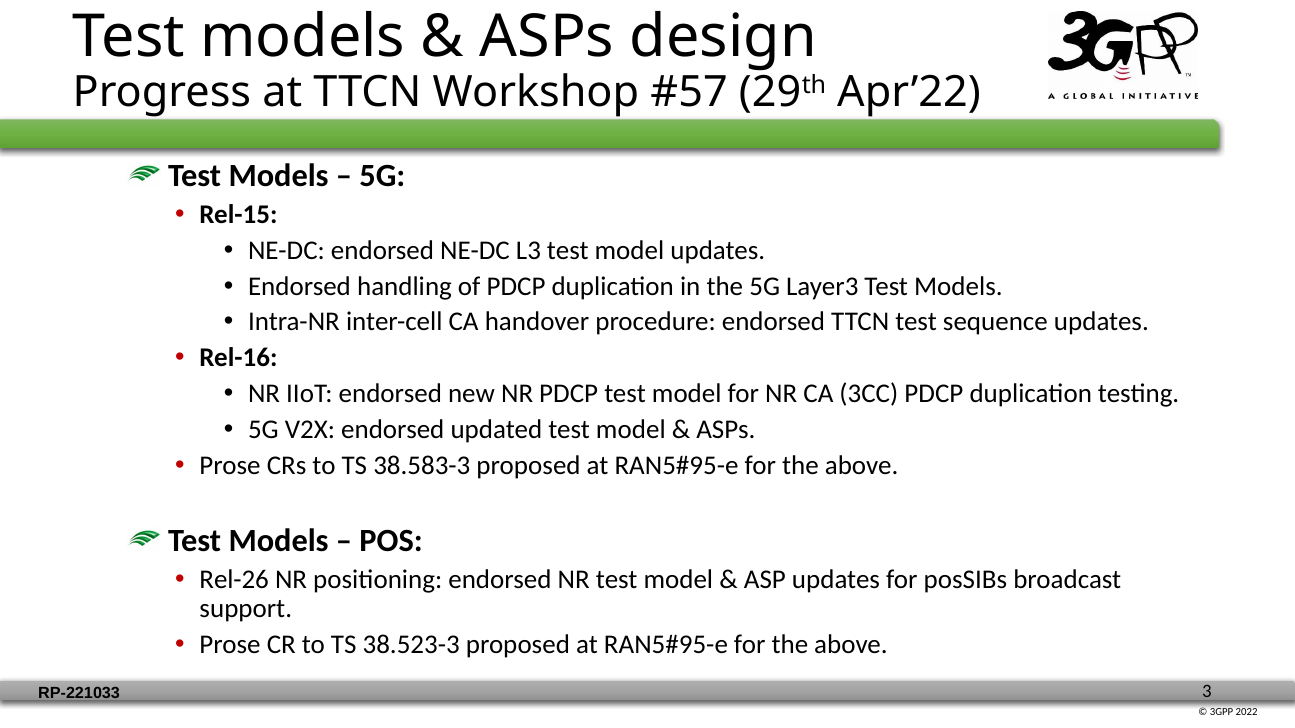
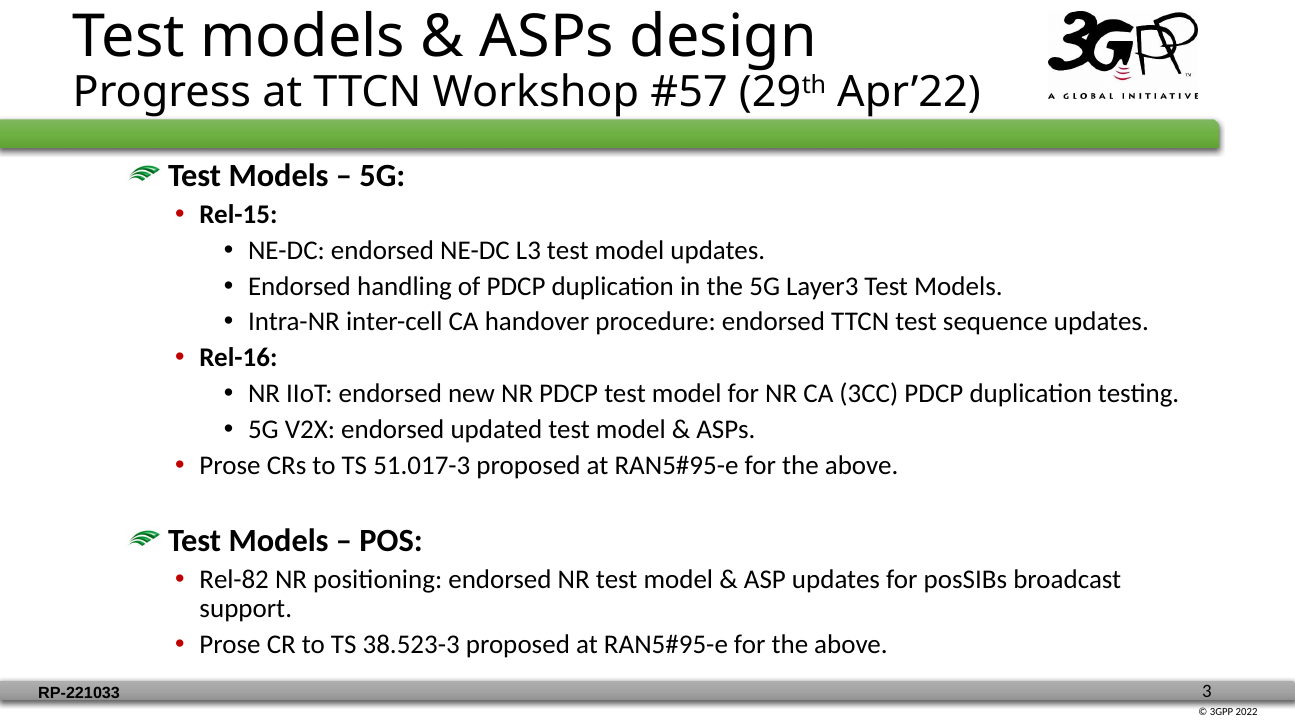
38.583-3: 38.583-3 -> 51.017-3
Rel-26: Rel-26 -> Rel-82
